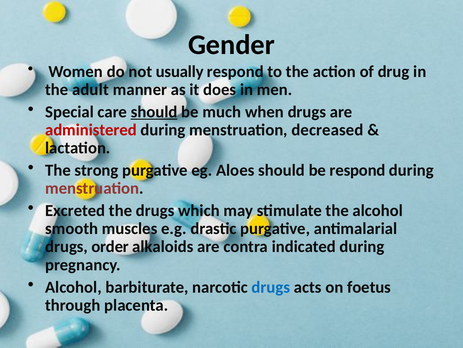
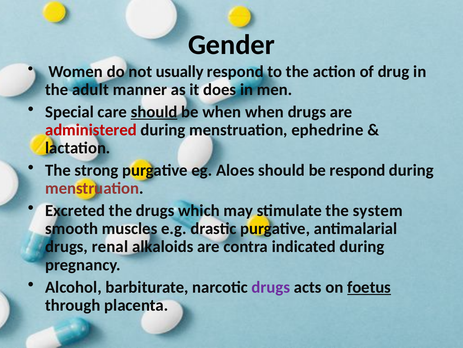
be much: much -> when
decreased: decreased -> ephedrine
the alcohol: alcohol -> system
order: order -> renal
drugs at (271, 287) colour: blue -> purple
foetus underline: none -> present
